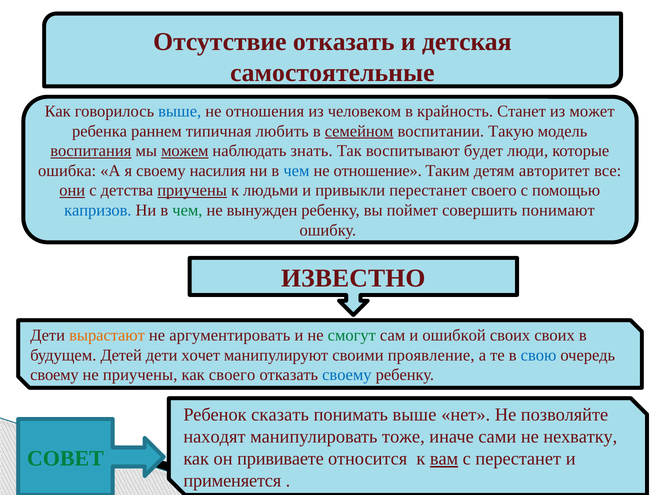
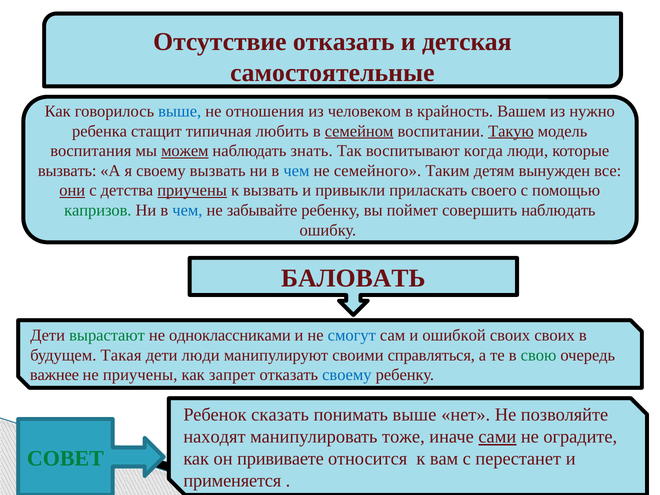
Станет: Станет -> Вашем
может: может -> нужно
раннем: раннем -> стащит
Такую underline: none -> present
воспитания underline: present -> none
будет: будет -> когда
ошибка at (67, 171): ошибка -> вызвать
своему насилия: насилия -> вызвать
отношение: отношение -> семейного
авторитет: авторитет -> вынужден
к людьми: людьми -> вызвать
привыкли перестанет: перестанет -> приласкать
капризов colour: blue -> green
чем at (187, 210) colour: green -> blue
вынужден: вынужден -> забывайте
совершить понимают: понимают -> наблюдать
ИЗВЕСТНО: ИЗВЕСТНО -> БАЛОВАТЬ
вырастают colour: orange -> green
аргументировать: аргументировать -> одноклассниками
смогут colour: green -> blue
Детей: Детей -> Такая
дети хочет: хочет -> люди
проявление: проявление -> справляться
свою colour: blue -> green
своему at (54, 375): своему -> важнее
как своего: своего -> запрет
сами underline: none -> present
нехватку: нехватку -> оградите
вам underline: present -> none
